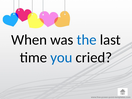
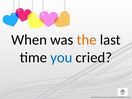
the colour: blue -> orange
